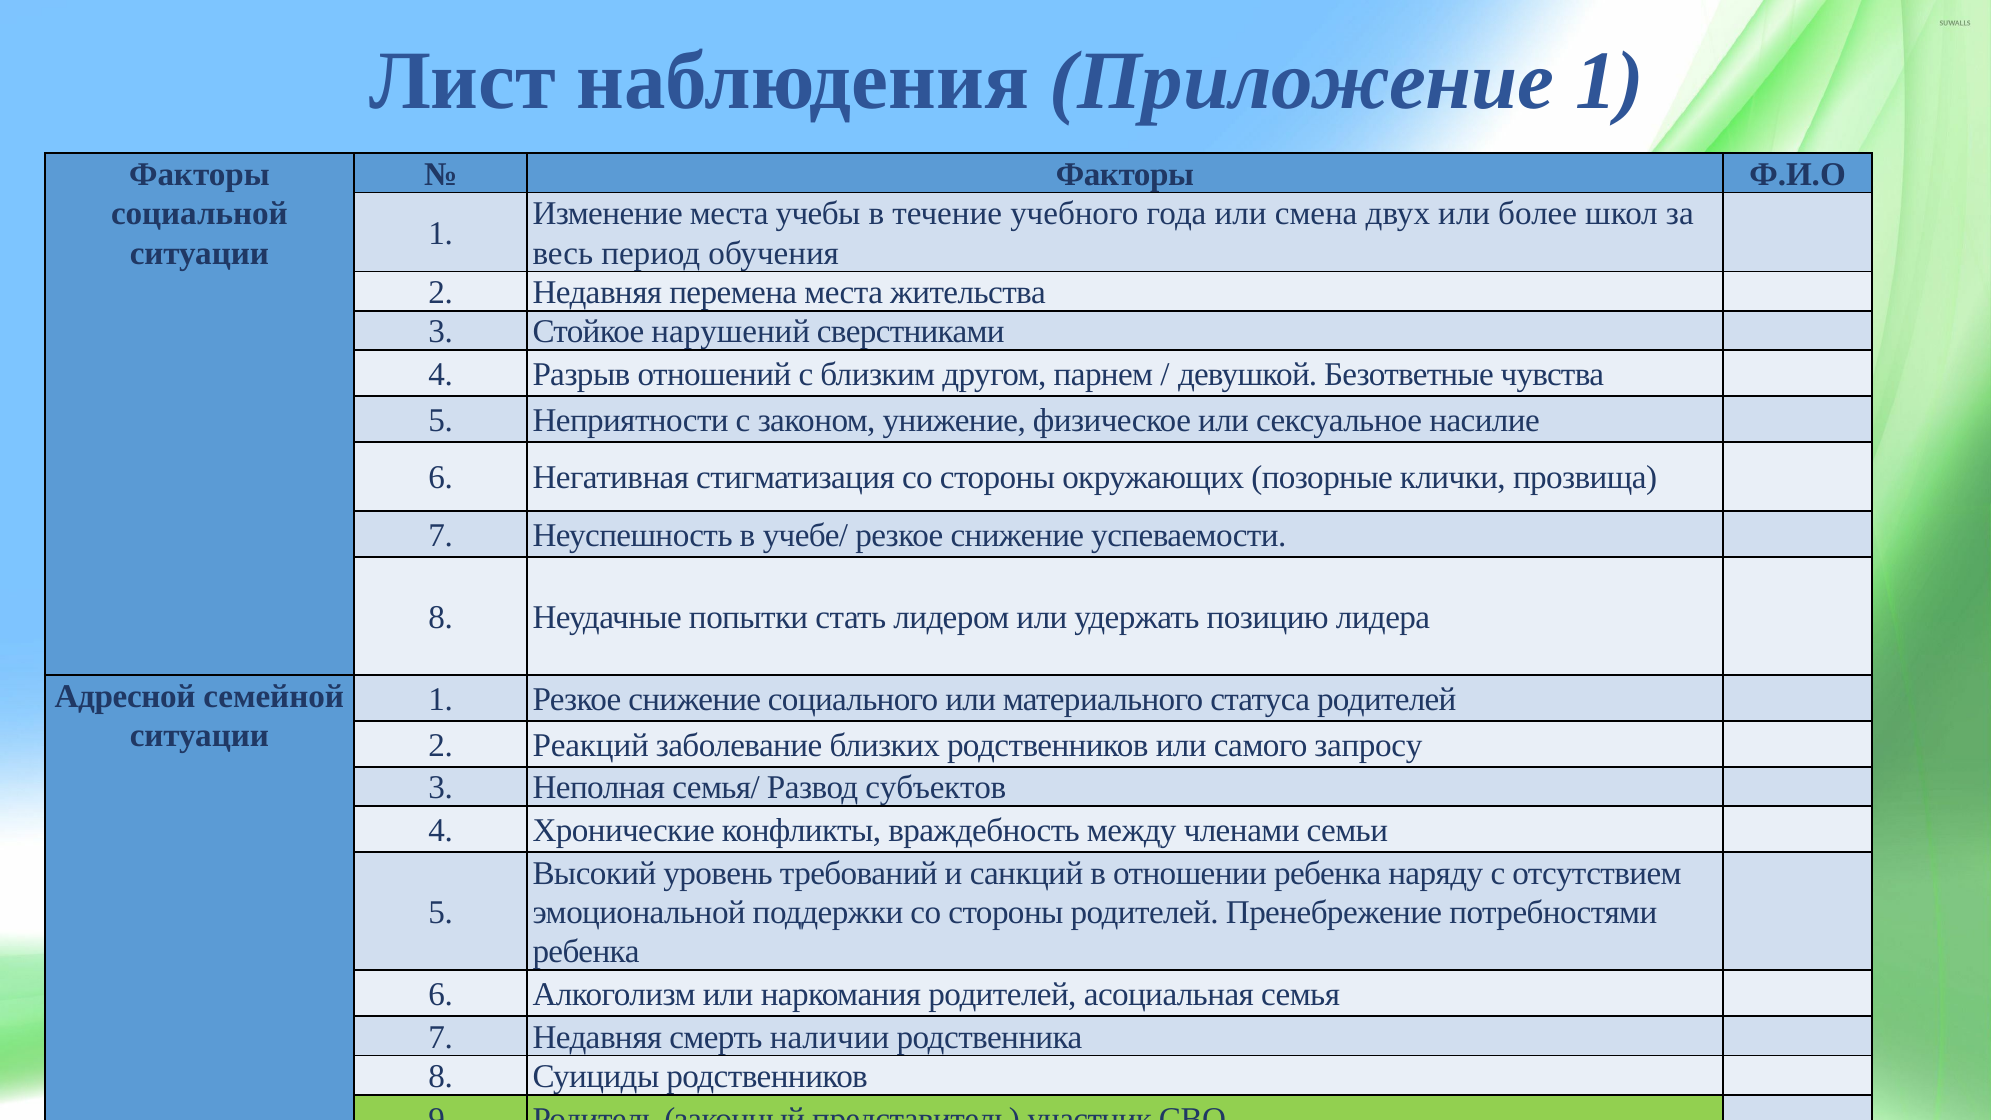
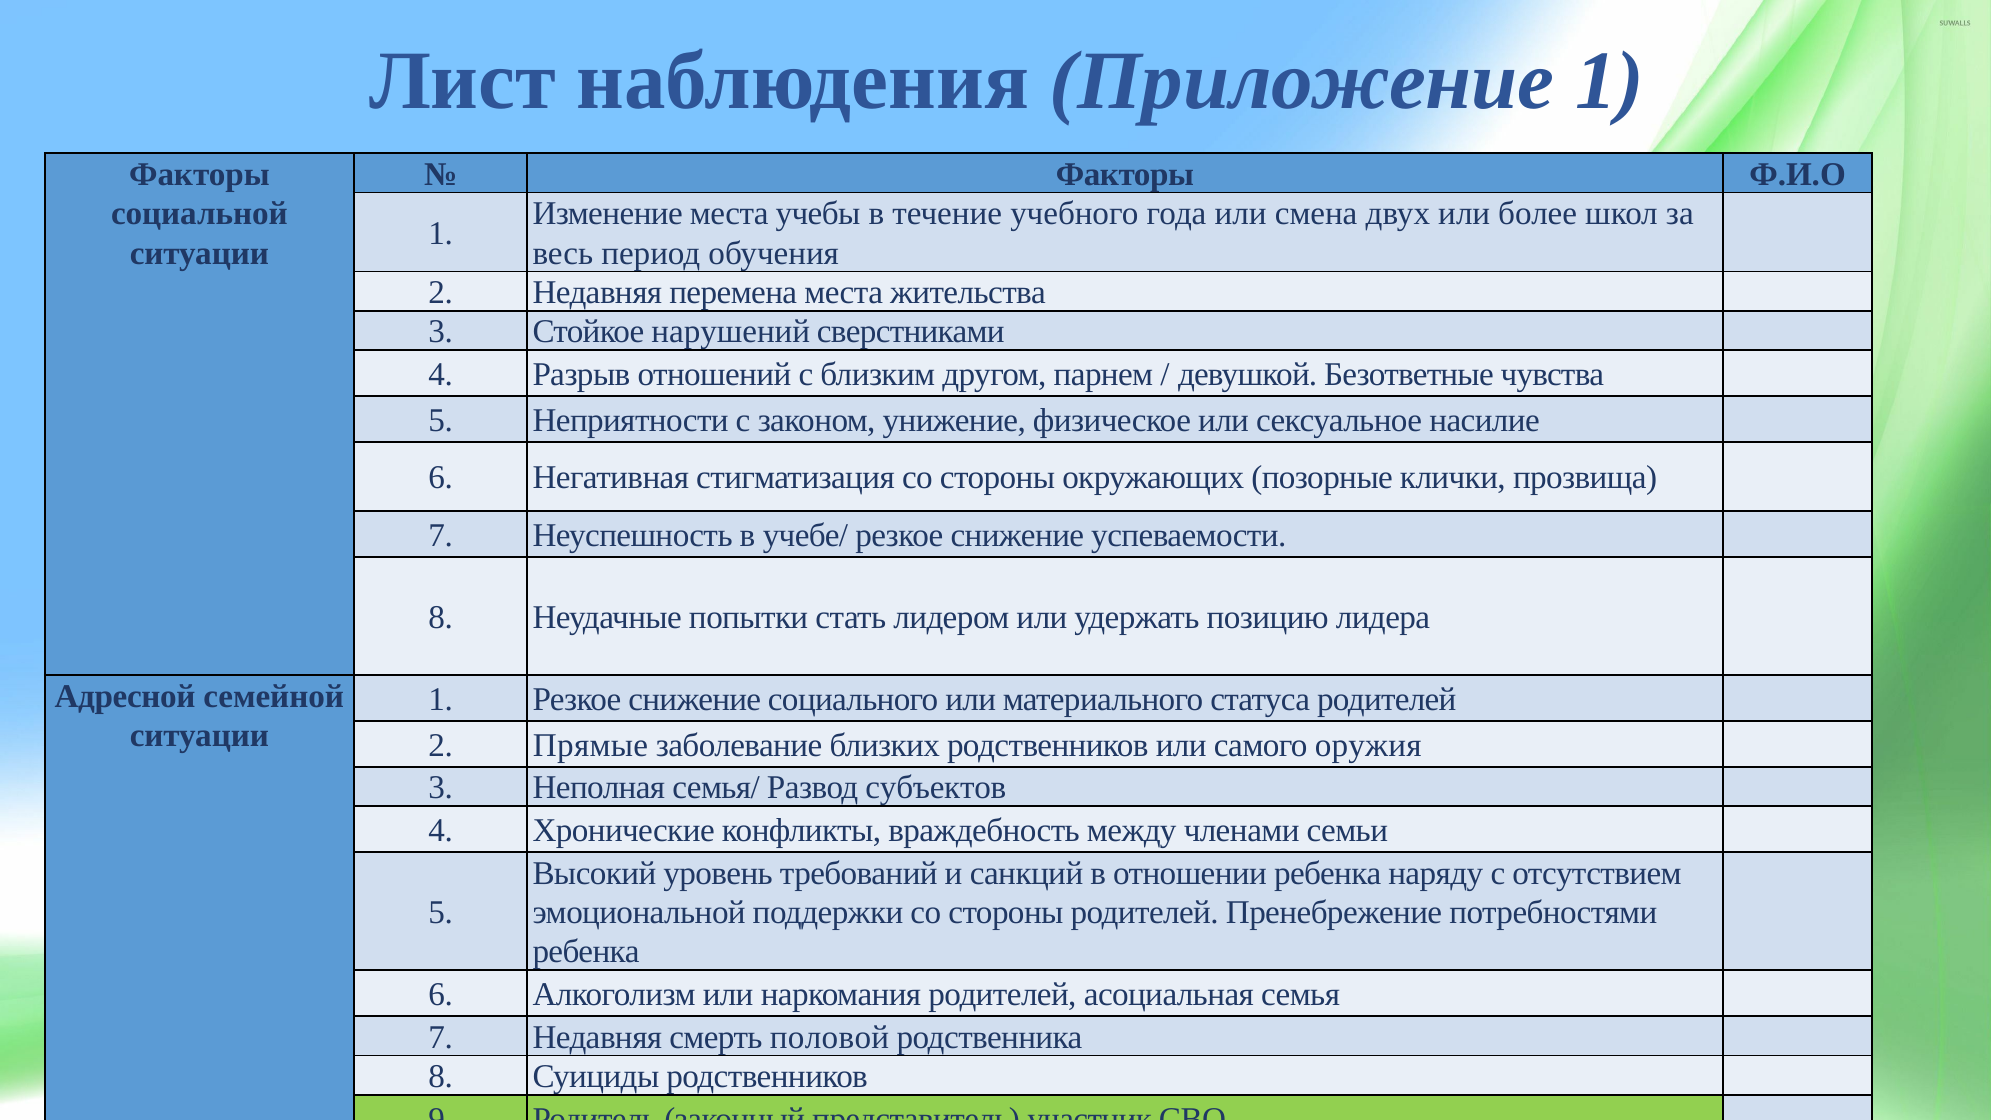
Реакций: Реакций -> Прямые
запросу: запросу -> оружия
наличии: наличии -> половой
